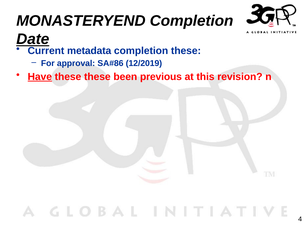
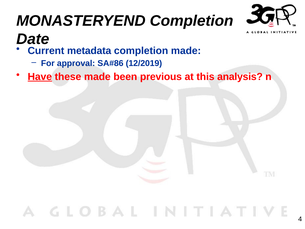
Date underline: present -> none
completion these: these -> made
these these: these -> made
revision: revision -> analysis
